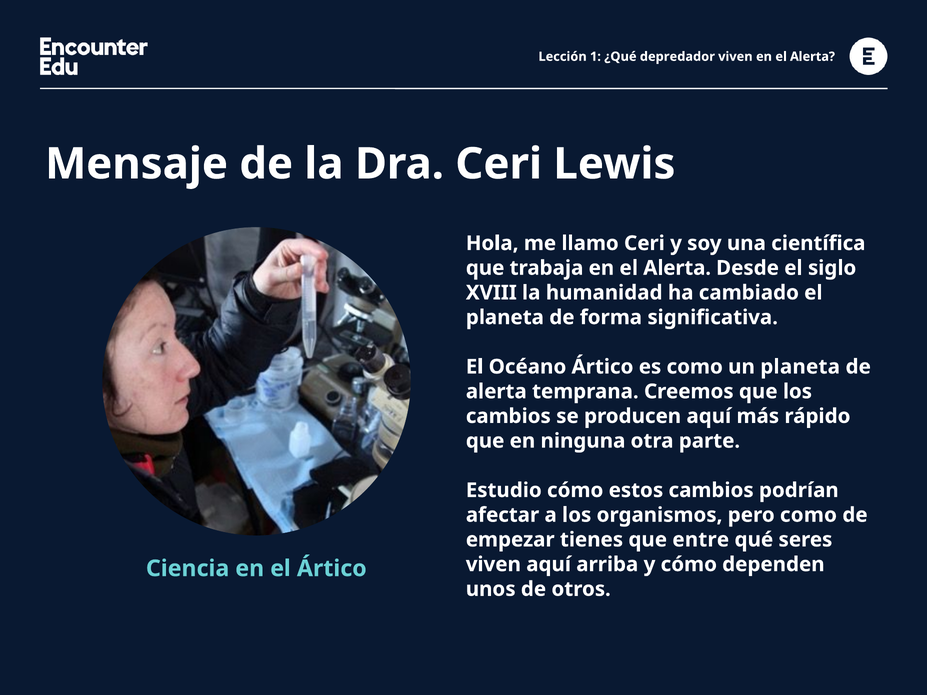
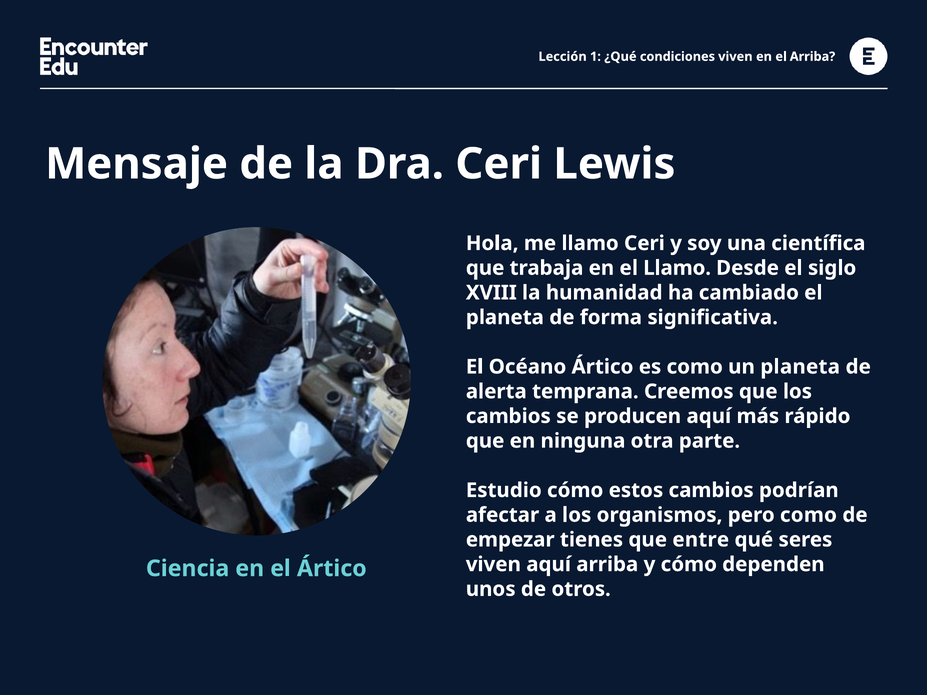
depredador: depredador -> condiciones
viven en el Alerta: Alerta -> Arriba
trabaja en el Alerta: Alerta -> Llamo
